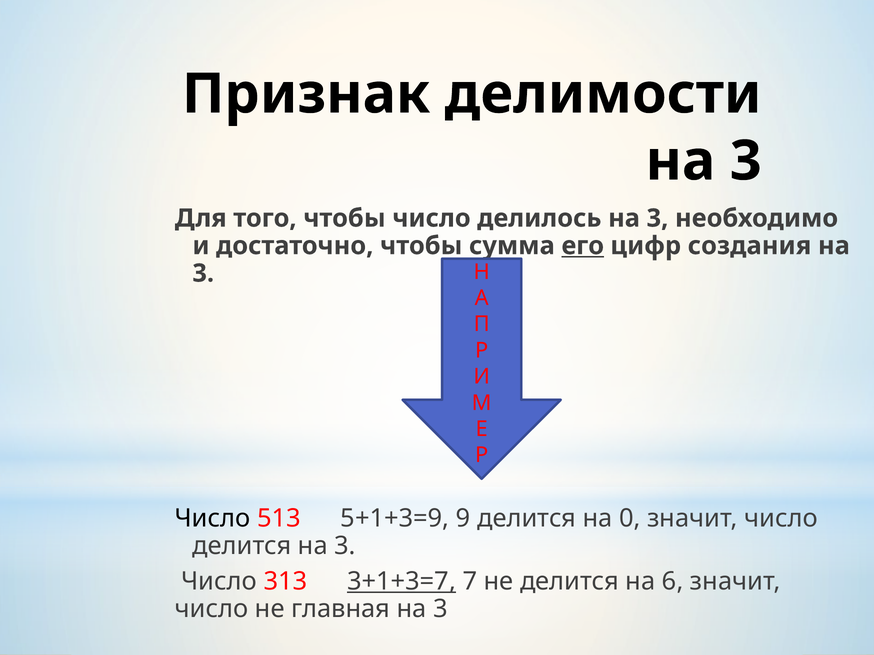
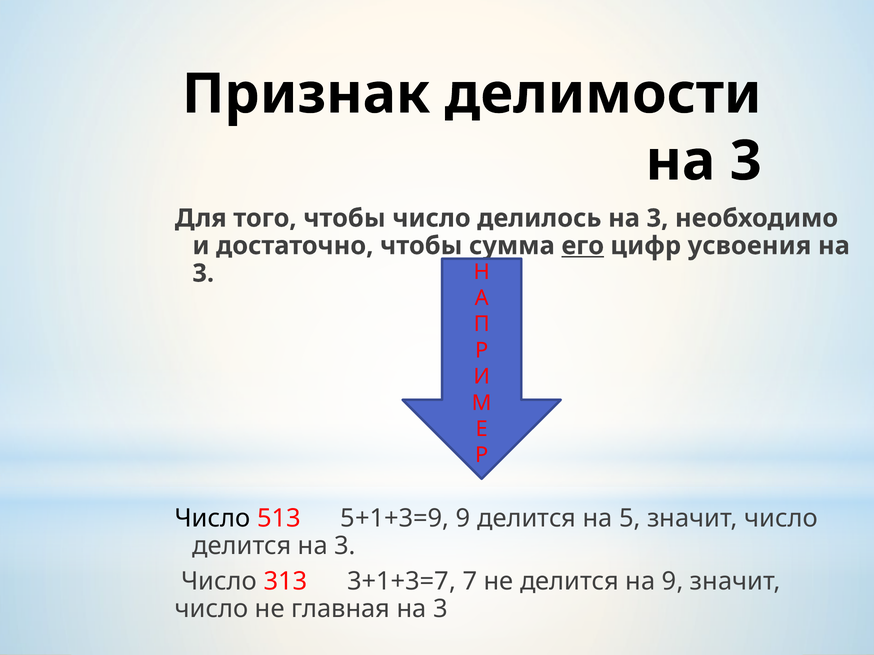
создания: создания -> усвоения
0: 0 -> 5
3+1+3=7 underline: present -> none
на 6: 6 -> 9
